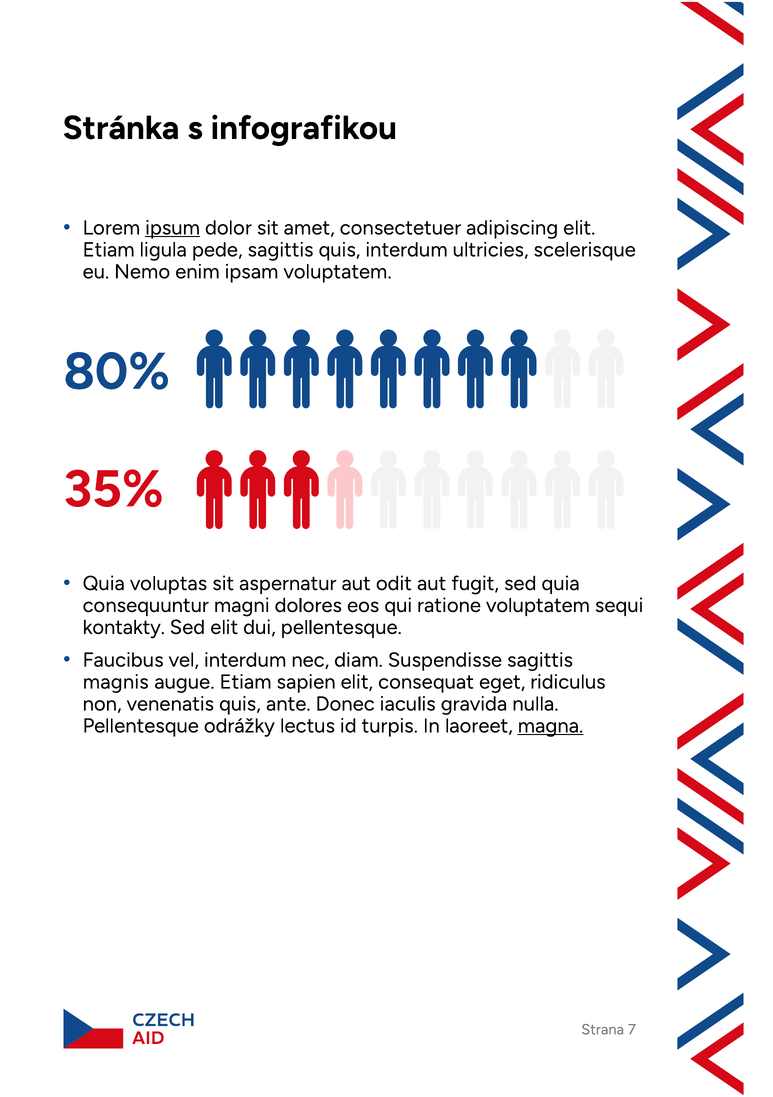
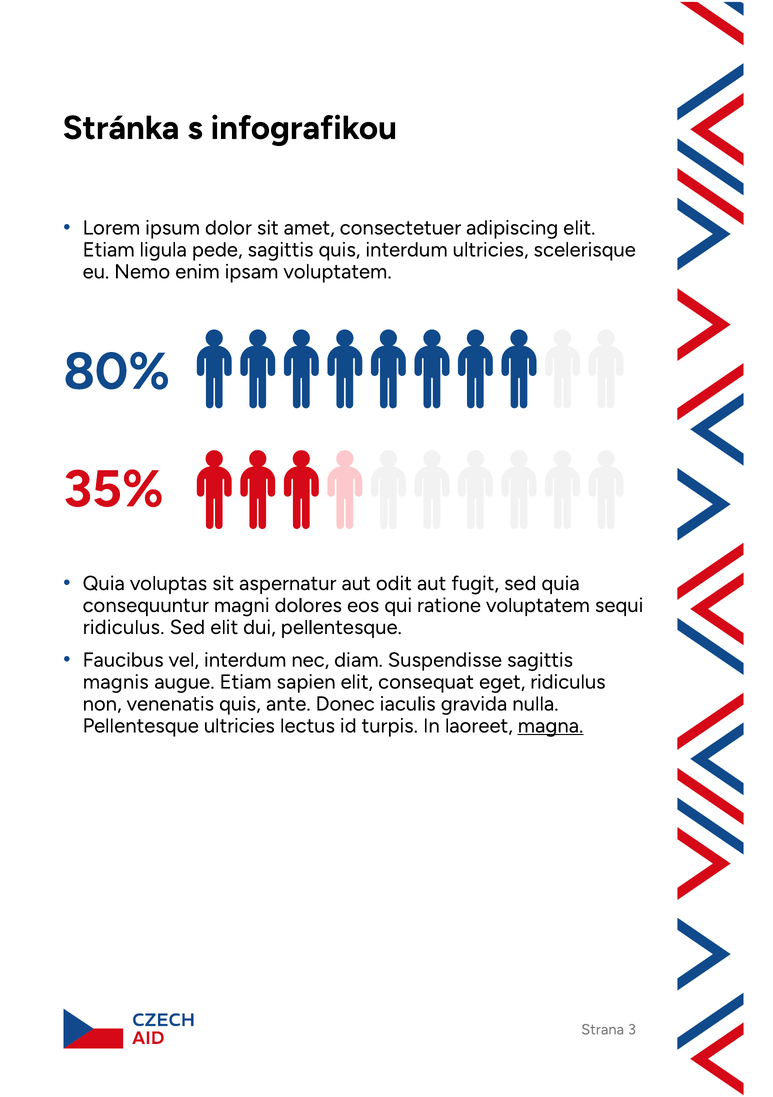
ipsum underline: present -> none
kontakty at (124, 627): kontakty -> ridiculus
Pellentesque odrážky: odrážky -> ultricies
7: 7 -> 3
